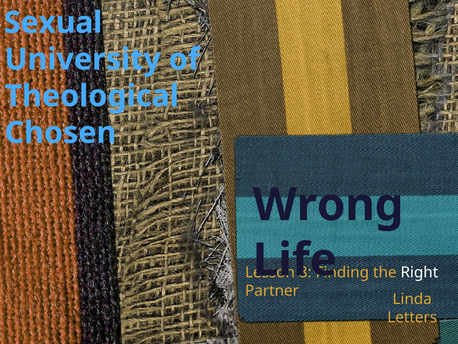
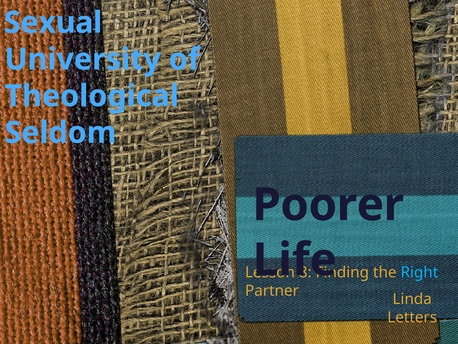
Chosen: Chosen -> Seldom
Wrong: Wrong -> Poorer
Right colour: white -> light blue
